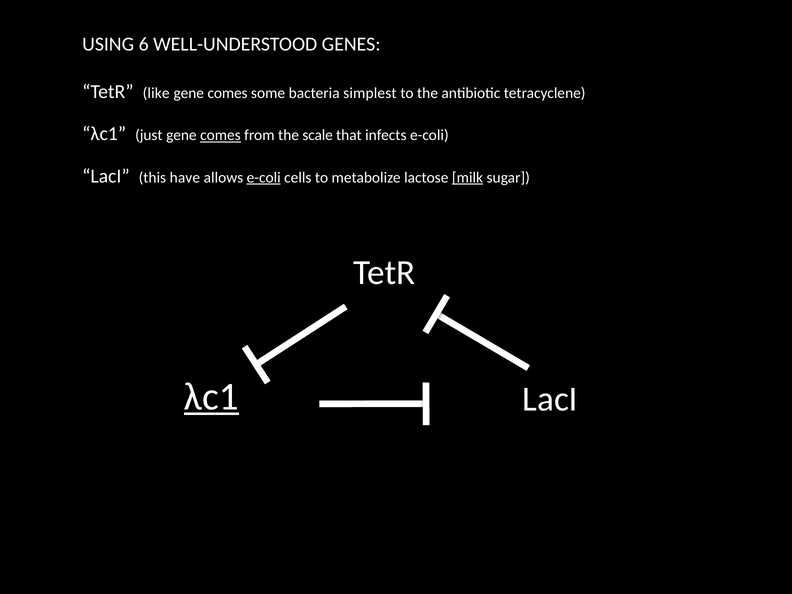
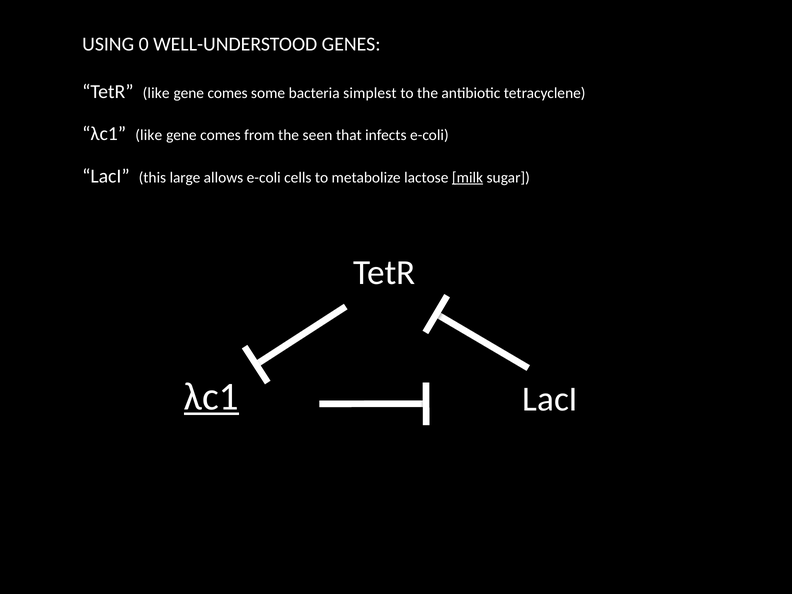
6: 6 -> 0
λc1 just: just -> like
comes at (220, 135) underline: present -> none
scale: scale -> seen
have: have -> large
e-coli at (264, 178) underline: present -> none
